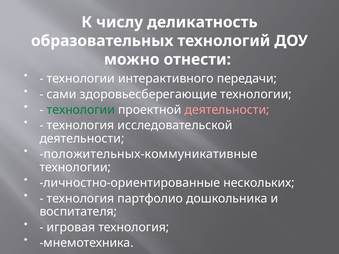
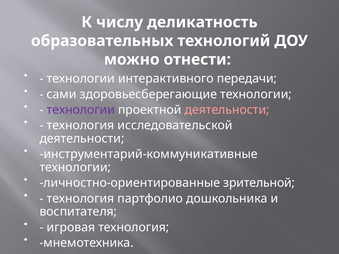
технологии at (81, 110) colour: green -> purple
положительных-коммуникативные: положительных-коммуникативные -> инструментарий-коммуникативные
нескольких: нескольких -> зрительной
